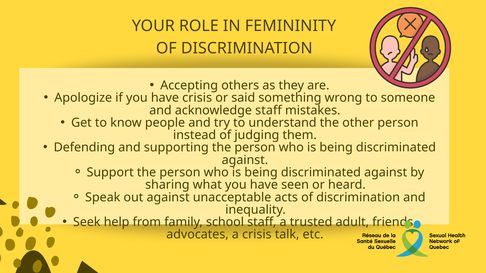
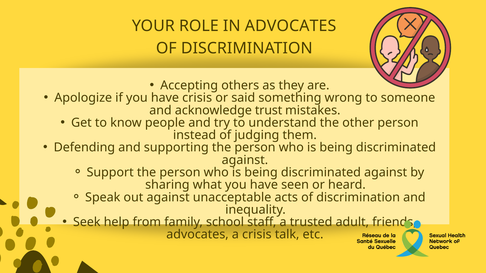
IN FEMININITY: FEMININITY -> ADVOCATES
acknowledge staff: staff -> trust
